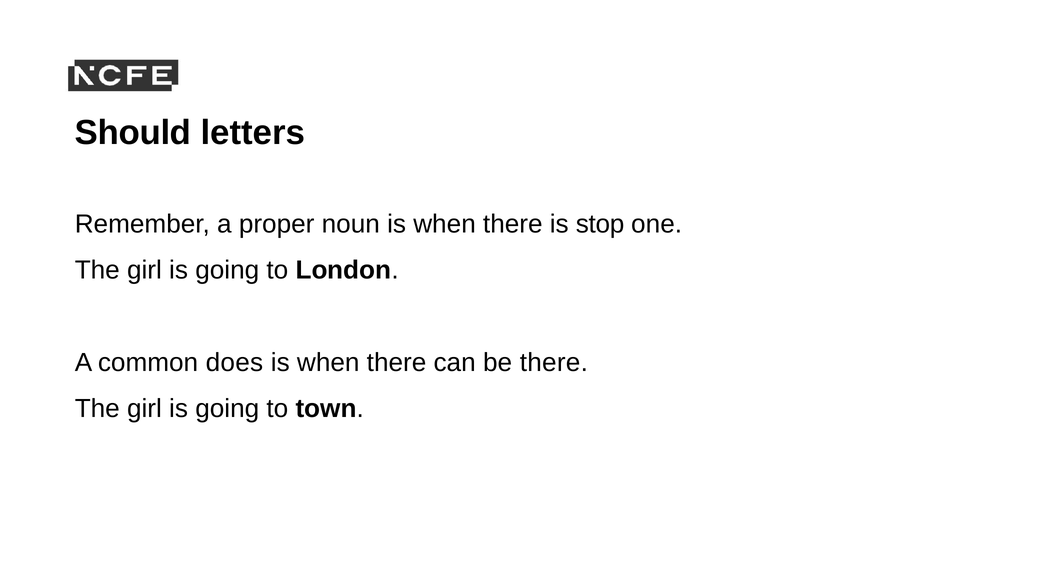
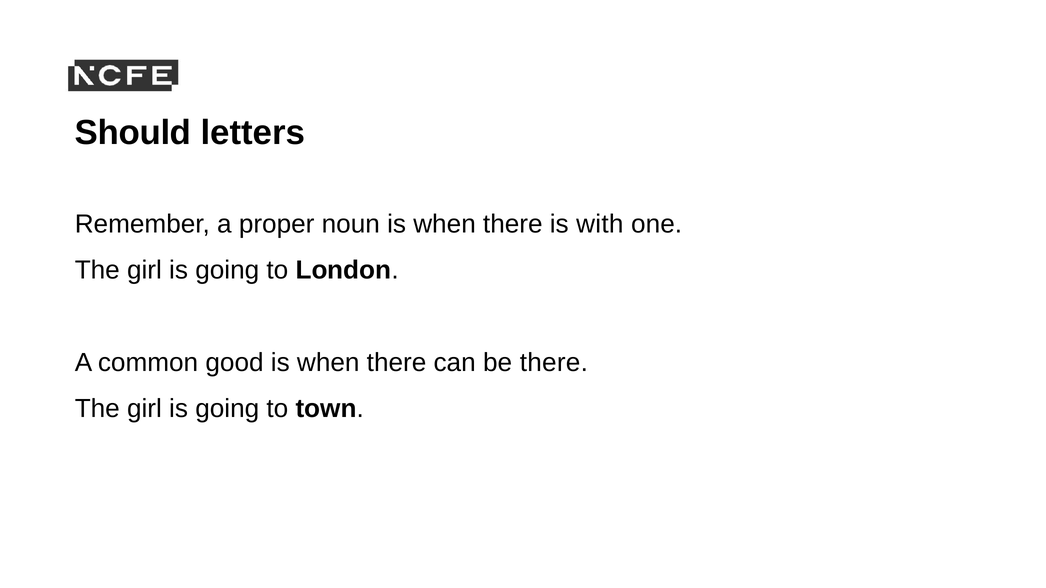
stop: stop -> with
does: does -> good
